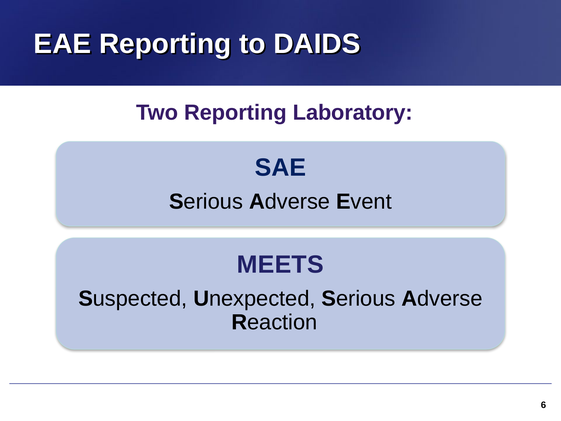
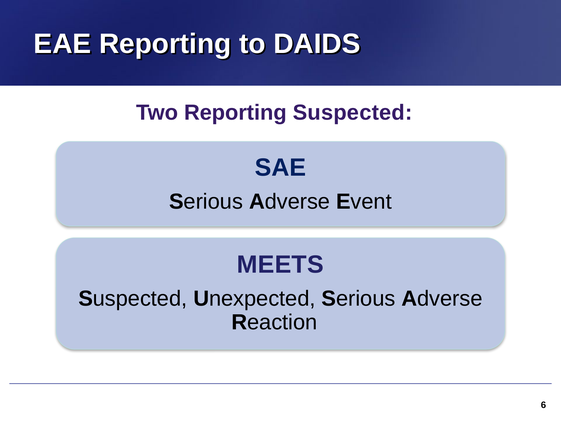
Reporting Laboratory: Laboratory -> Suspected
